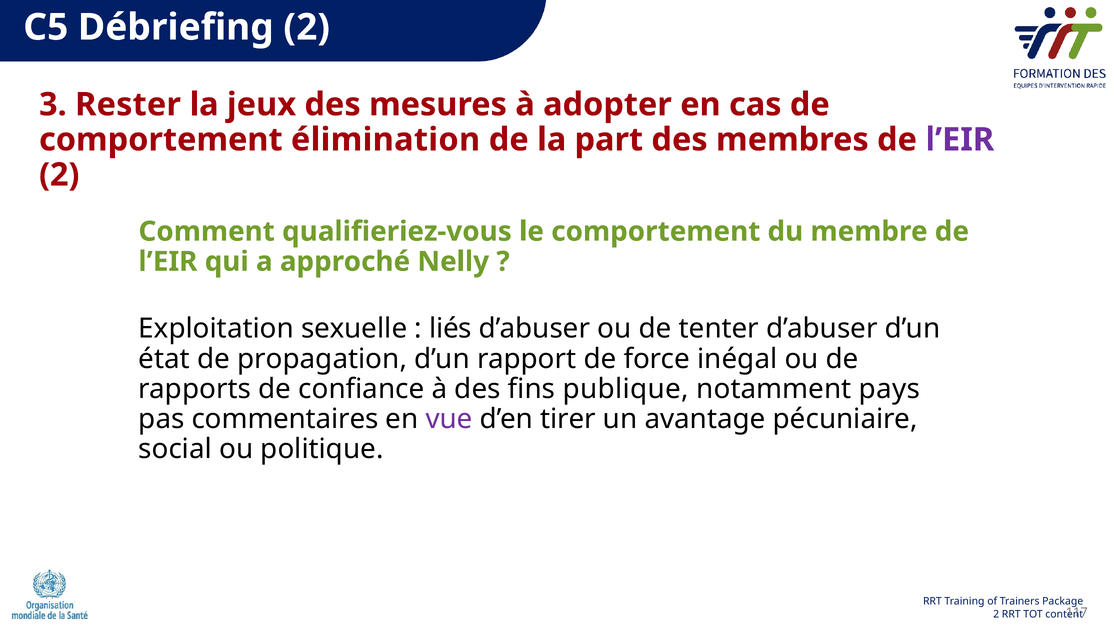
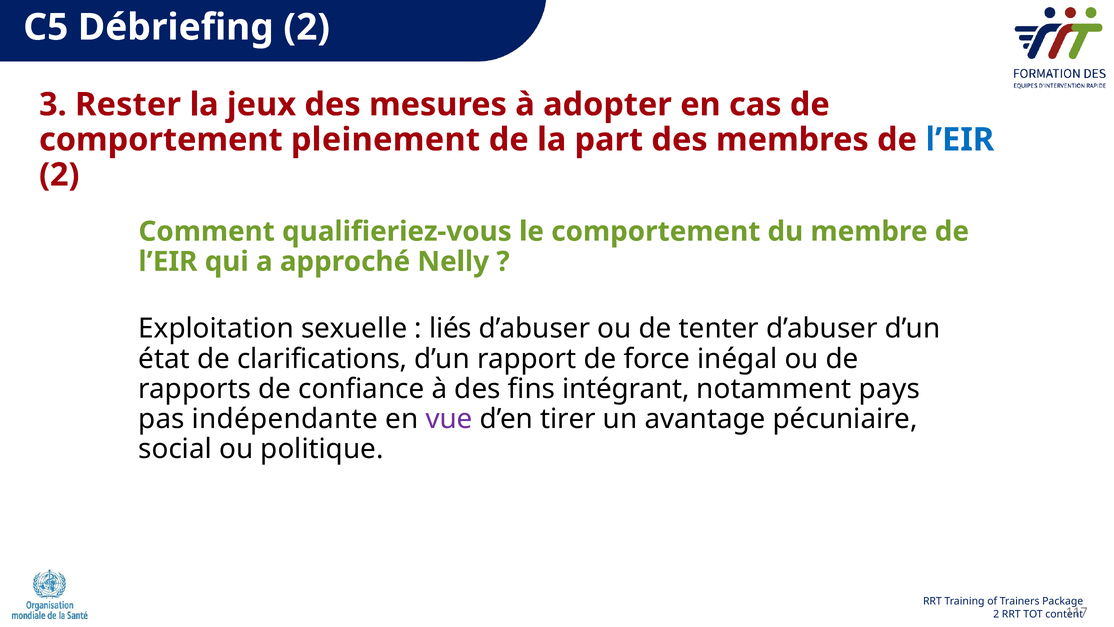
élimination: élimination -> pleinement
l’EIR at (960, 140) colour: purple -> blue
propagation: propagation -> clarifications
publique: publique -> intégrant
commentaires: commentaires -> indépendante
